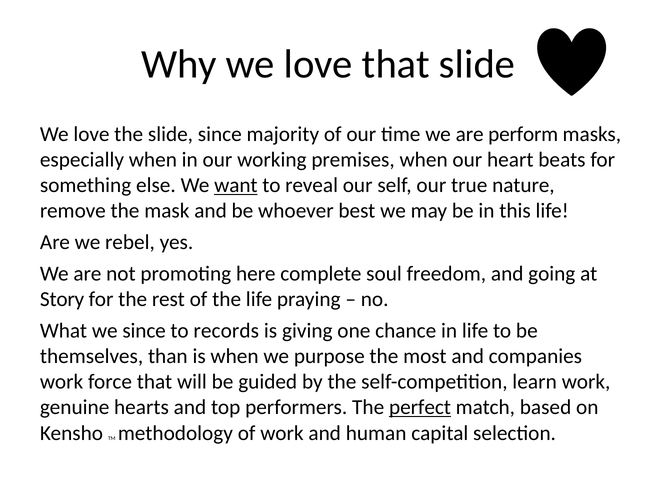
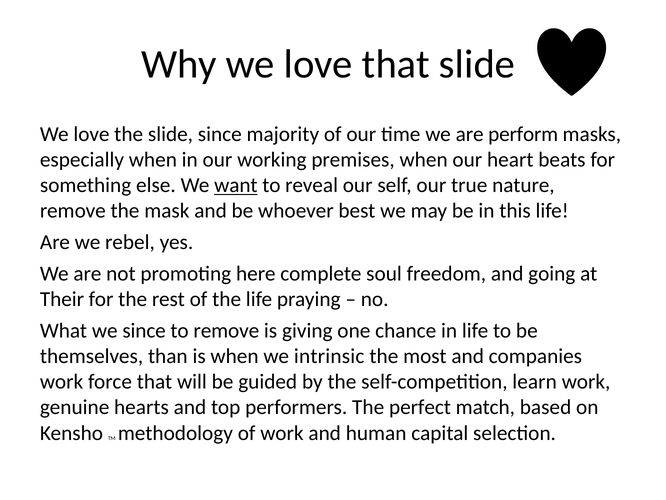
Story: Story -> Their
to records: records -> remove
purpose: purpose -> intrinsic
perfect underline: present -> none
